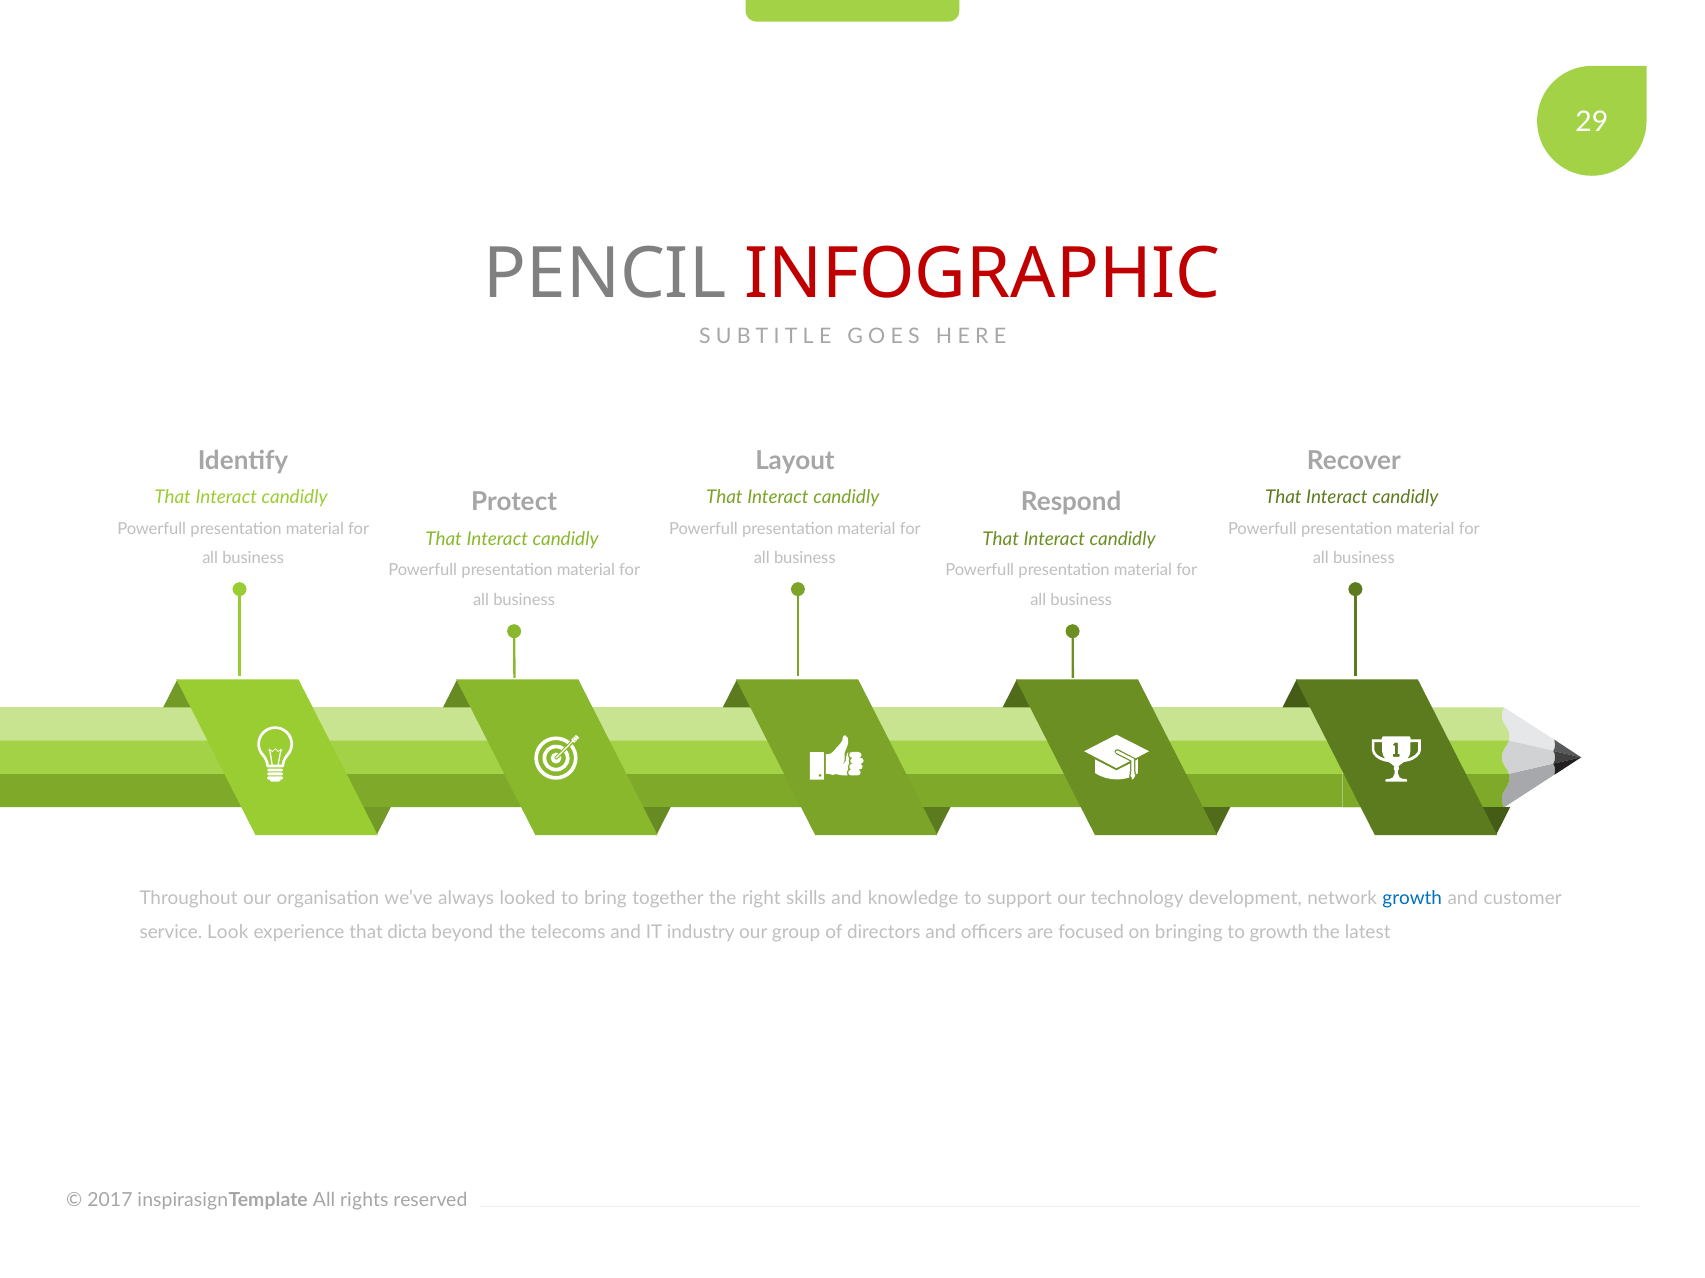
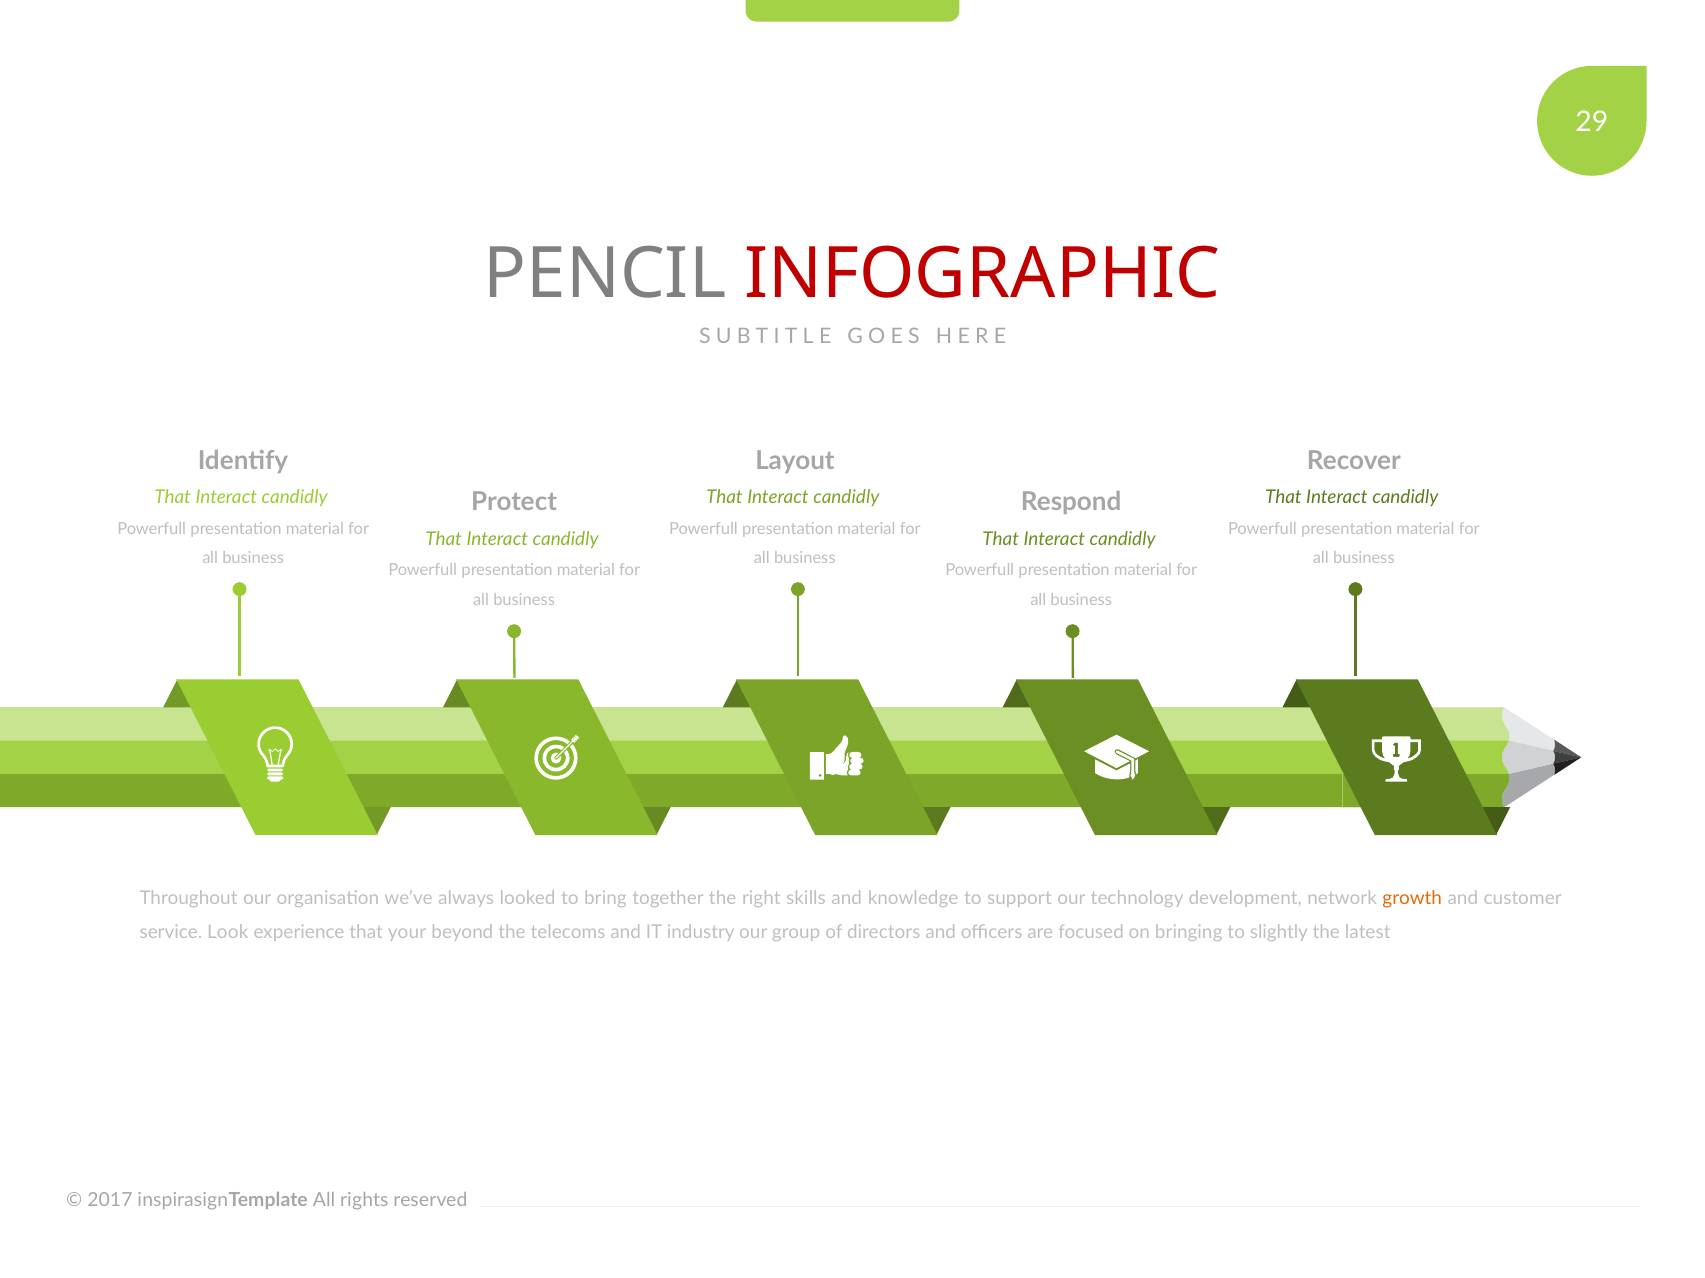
growth at (1412, 899) colour: blue -> orange
dicta: dicta -> your
to growth: growth -> slightly
